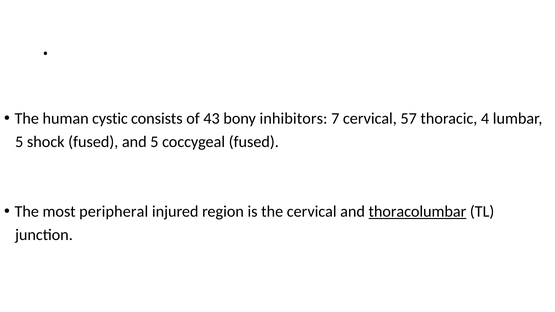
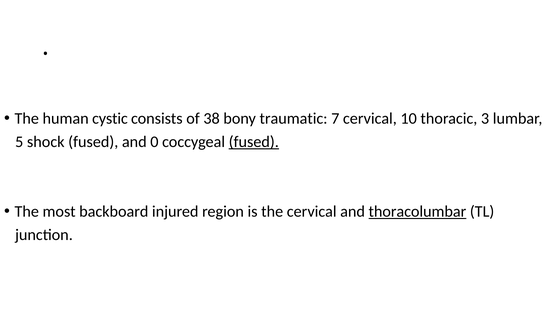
43: 43 -> 38
inhibitors: inhibitors -> traumatic
57: 57 -> 10
4: 4 -> 3
and 5: 5 -> 0
fused at (254, 142) underline: none -> present
peripheral: peripheral -> backboard
